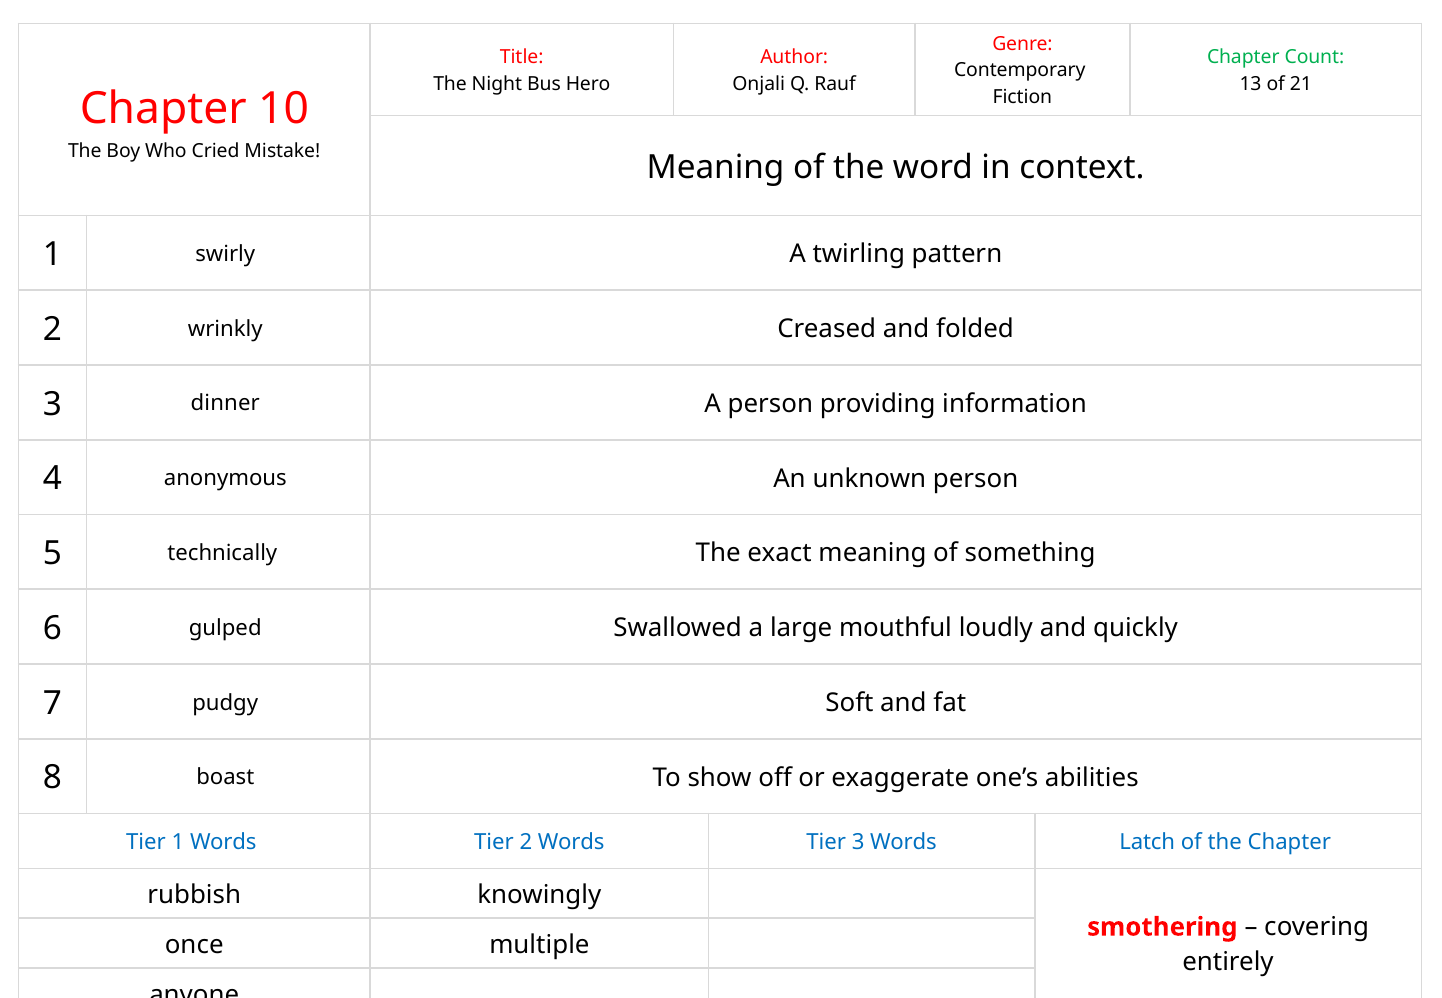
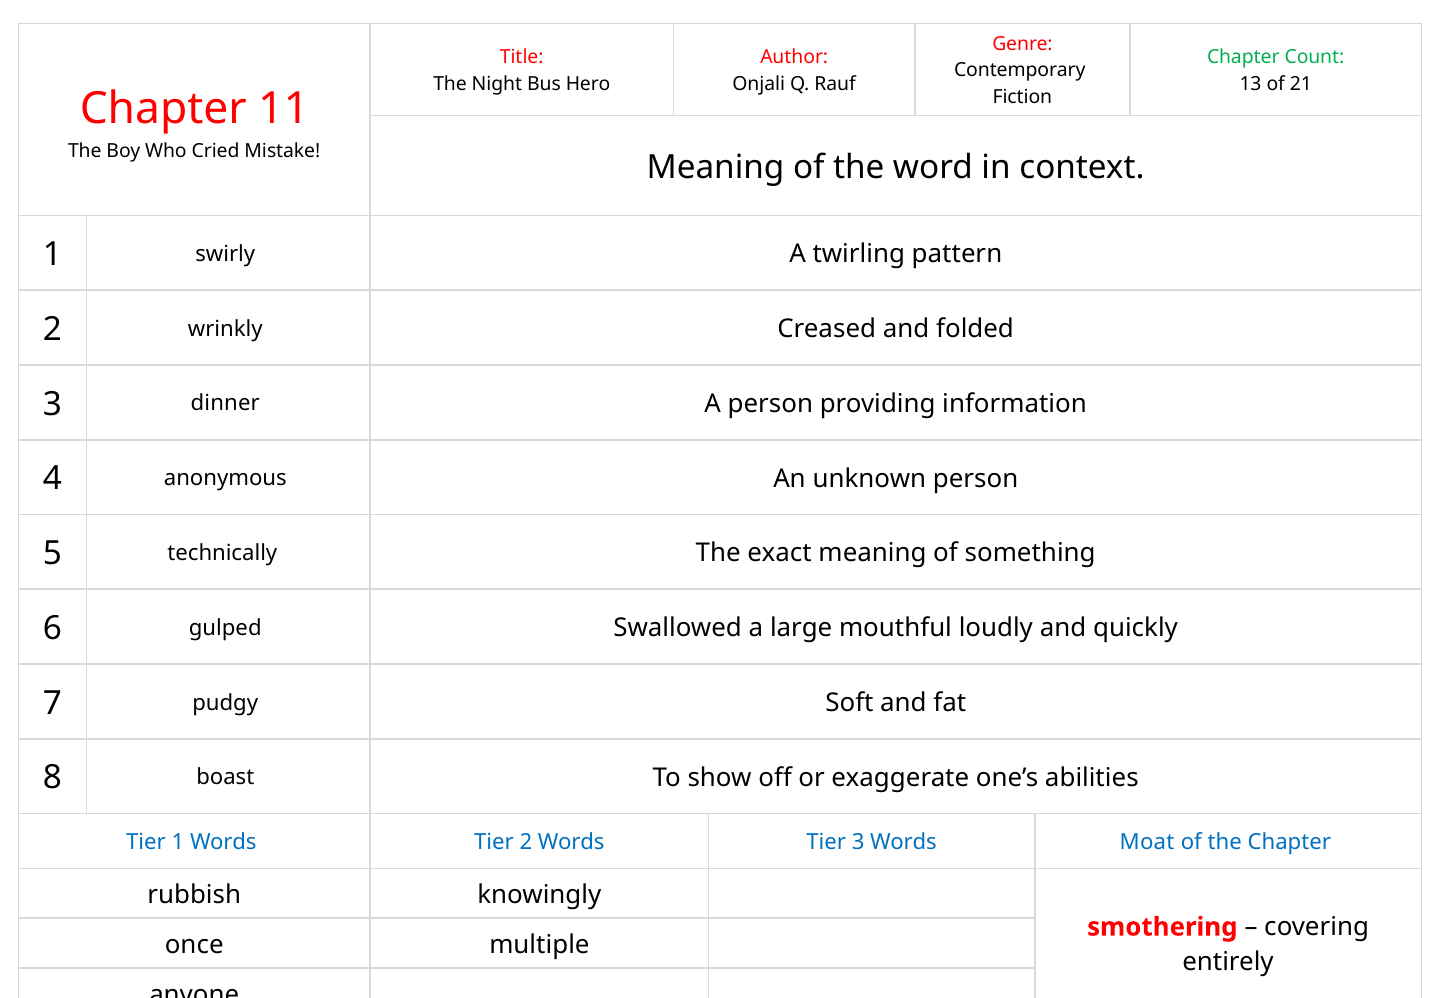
10: 10 -> 11
Latch: Latch -> Moat
